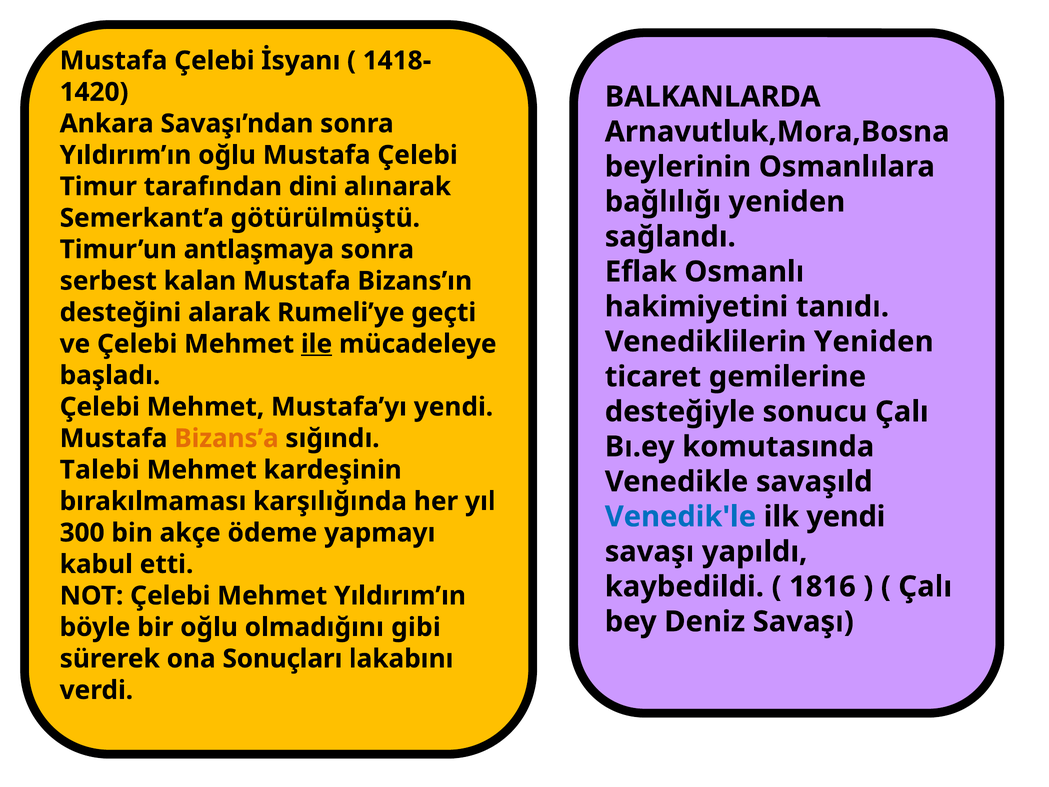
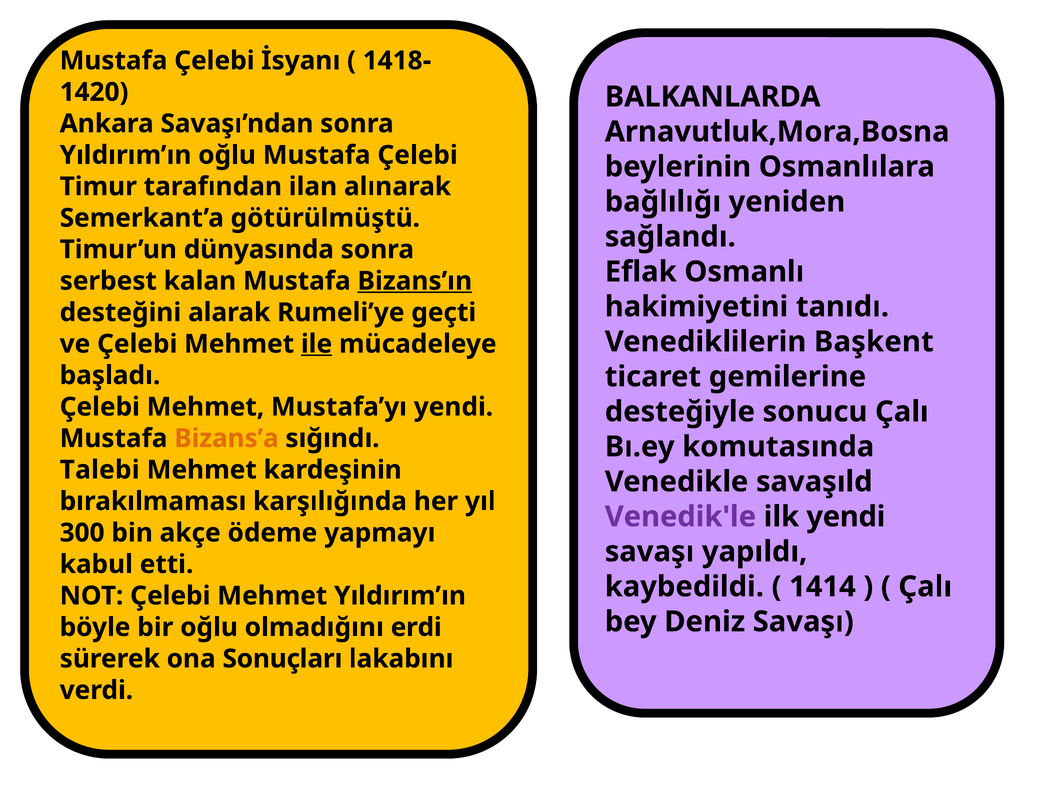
dini: dini -> ilan
antlaşmaya: antlaşmaya -> dünyasında
Bizans’ın underline: none -> present
Venediklilerin Yeniden: Yeniden -> Başkent
Venedik'le colour: blue -> purple
1816: 1816 -> 1414
gibi: gibi -> erdi
